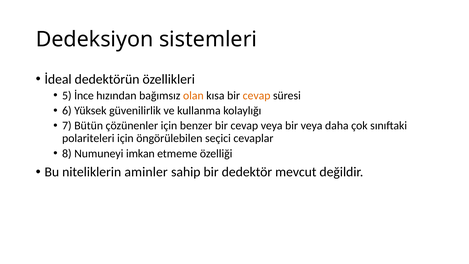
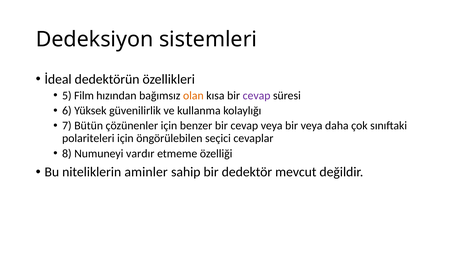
İnce: İnce -> Film
cevap at (257, 95) colour: orange -> purple
imkan: imkan -> vardır
